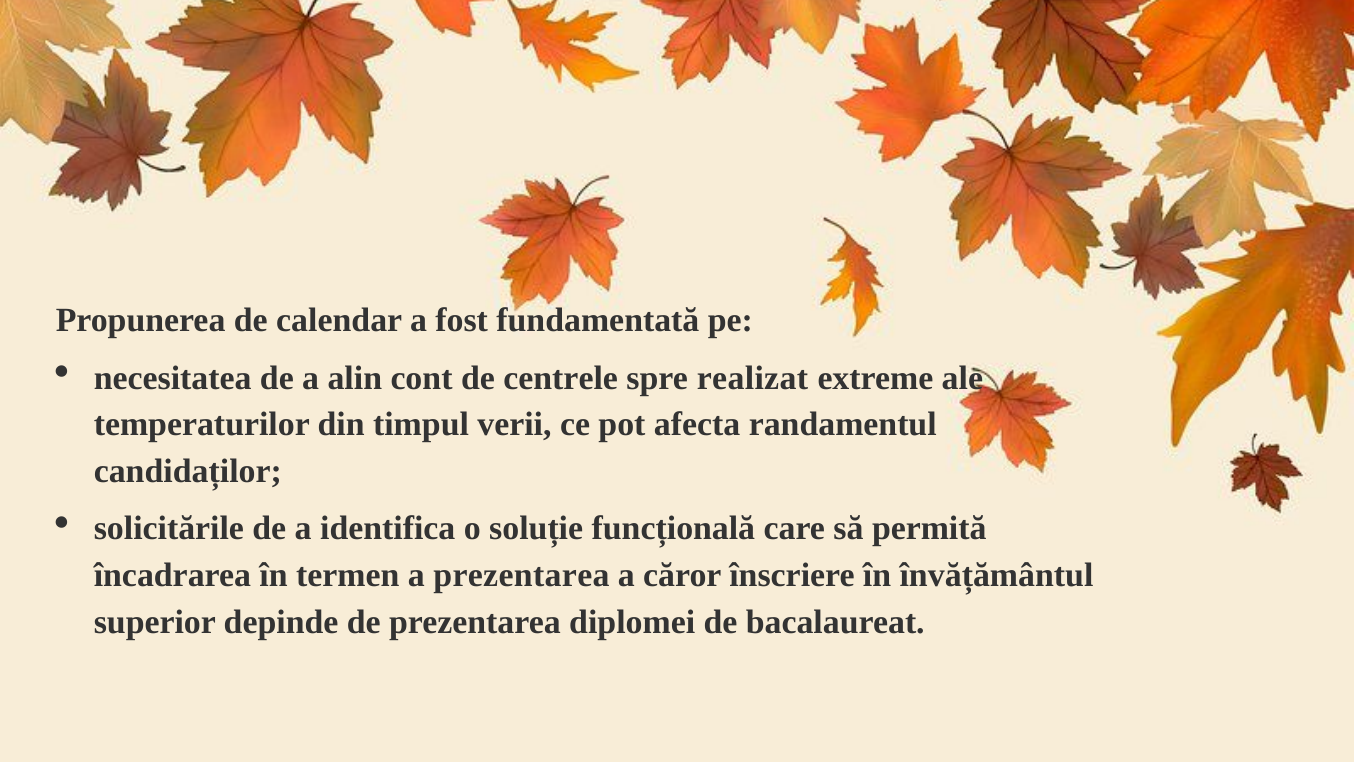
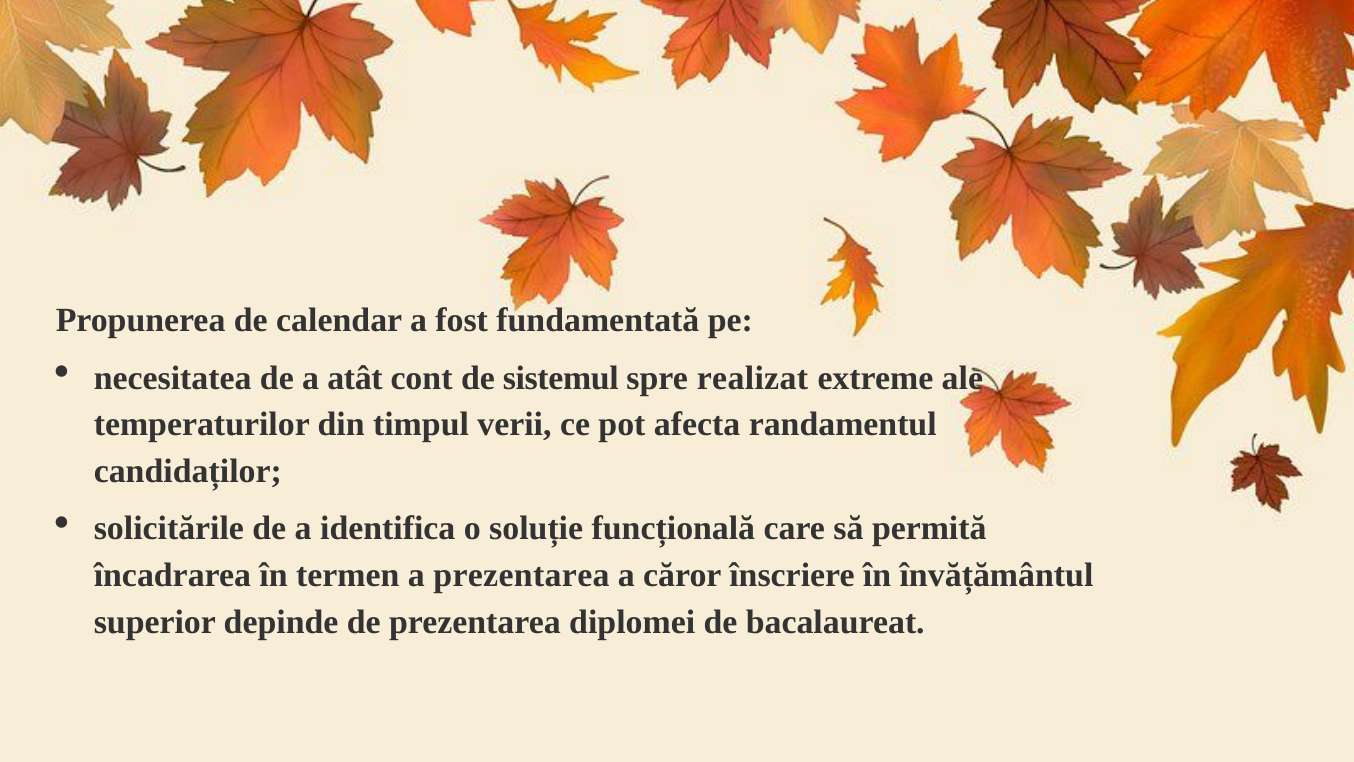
alin: alin -> atât
centrele: centrele -> sistemul
